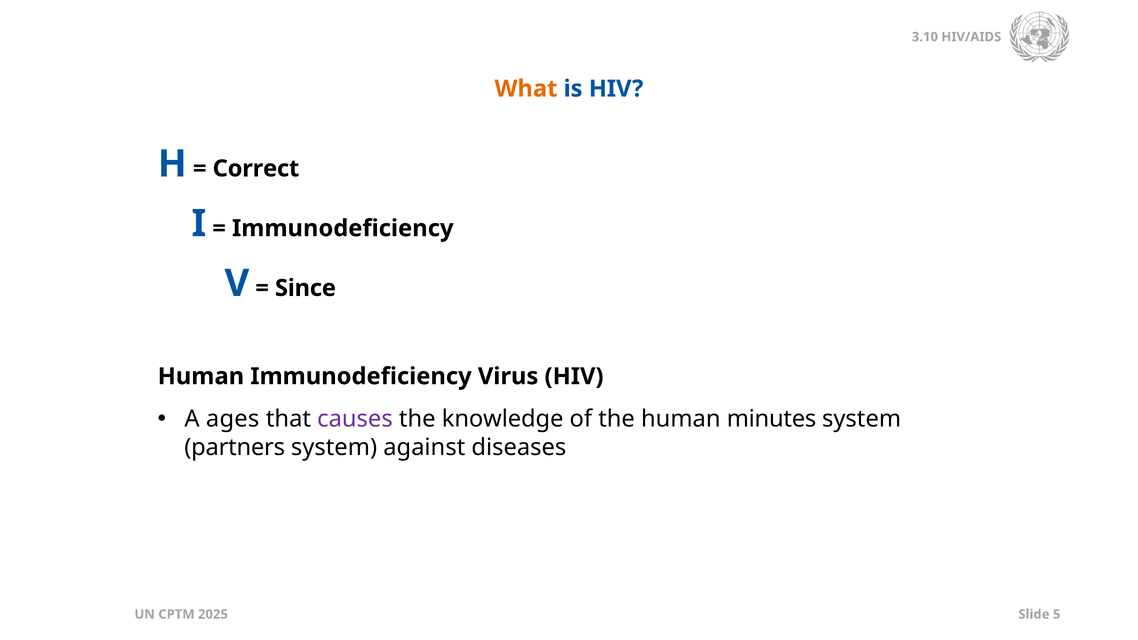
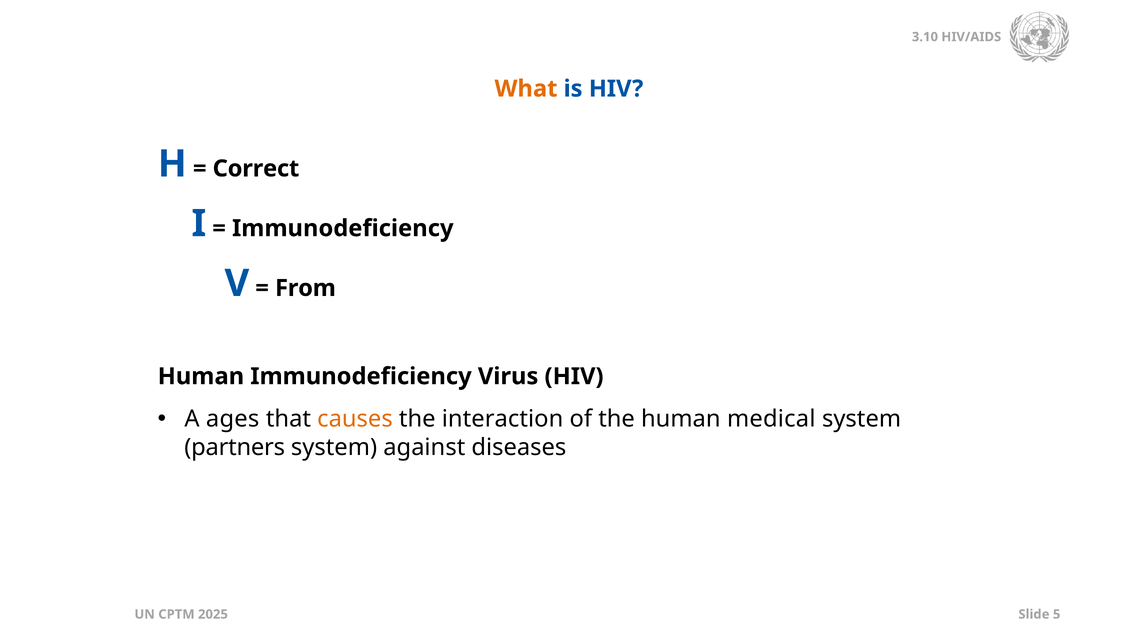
Since: Since -> From
causes colour: purple -> orange
knowledge: knowledge -> interaction
minutes: minutes -> medical
